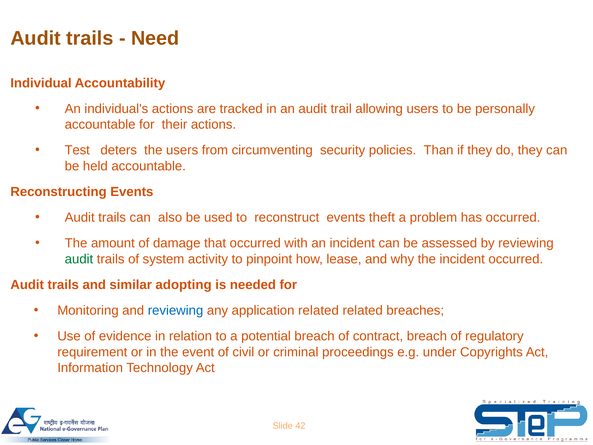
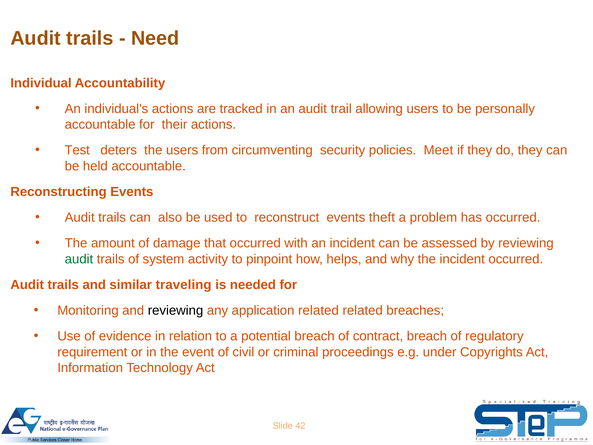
Than: Than -> Meet
lease: lease -> helps
adopting: adopting -> traveling
reviewing at (176, 310) colour: blue -> black
